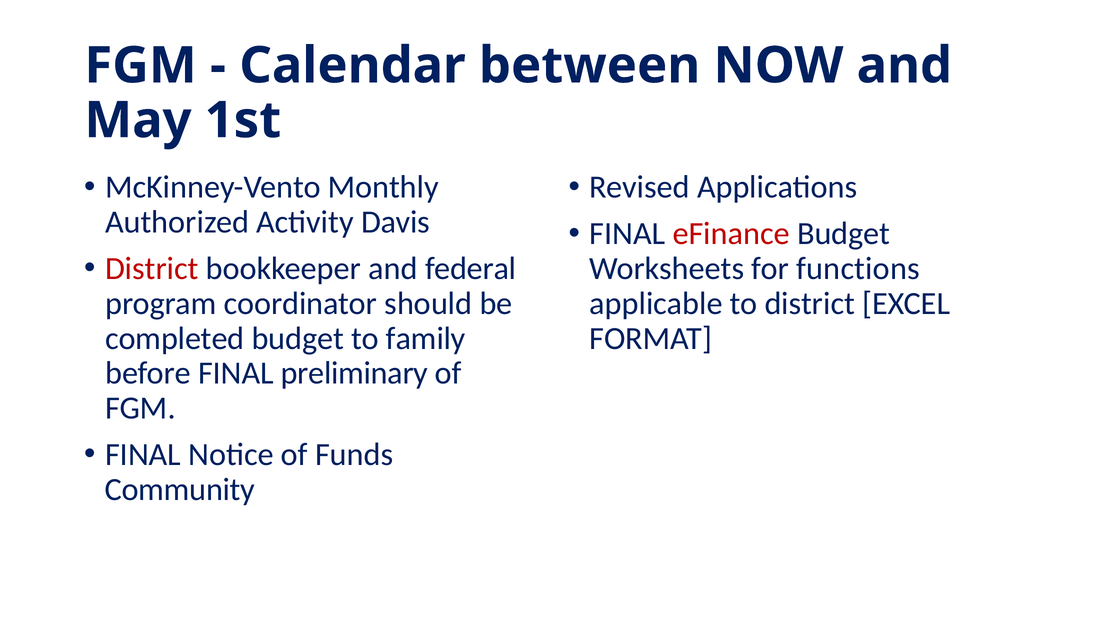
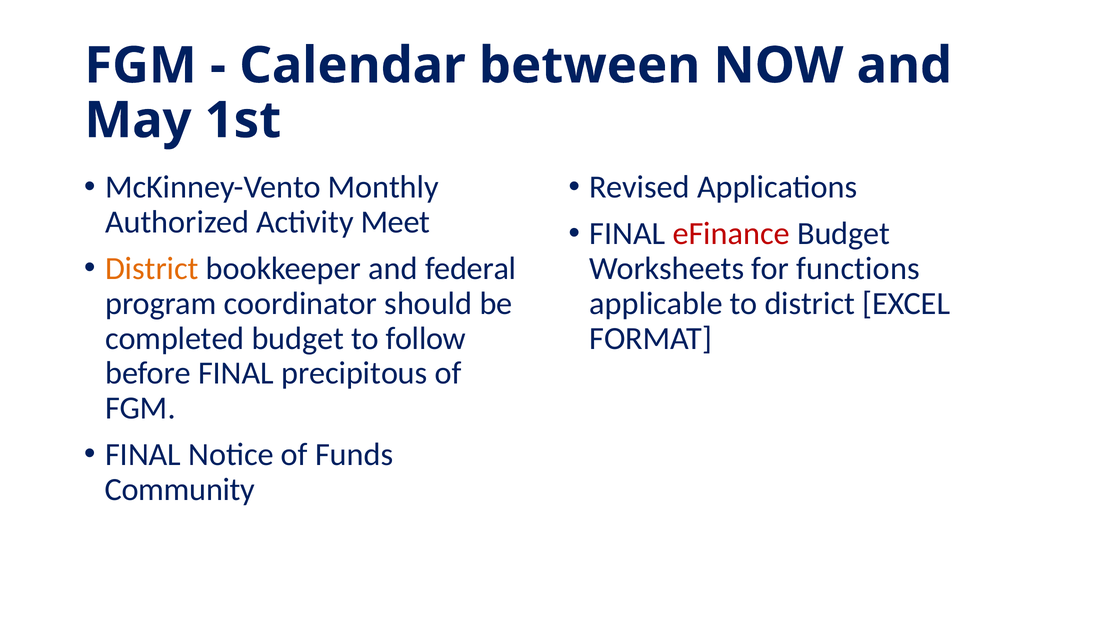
Davis: Davis -> Meet
District at (152, 268) colour: red -> orange
family: family -> follow
preliminary: preliminary -> precipitous
